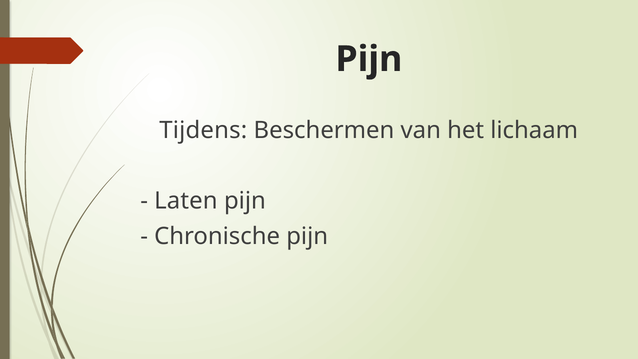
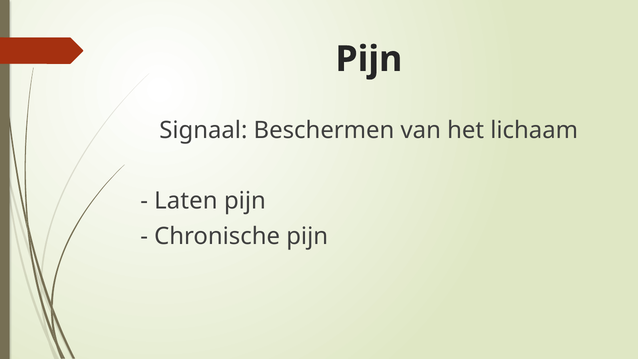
Tijdens: Tijdens -> Signaal
